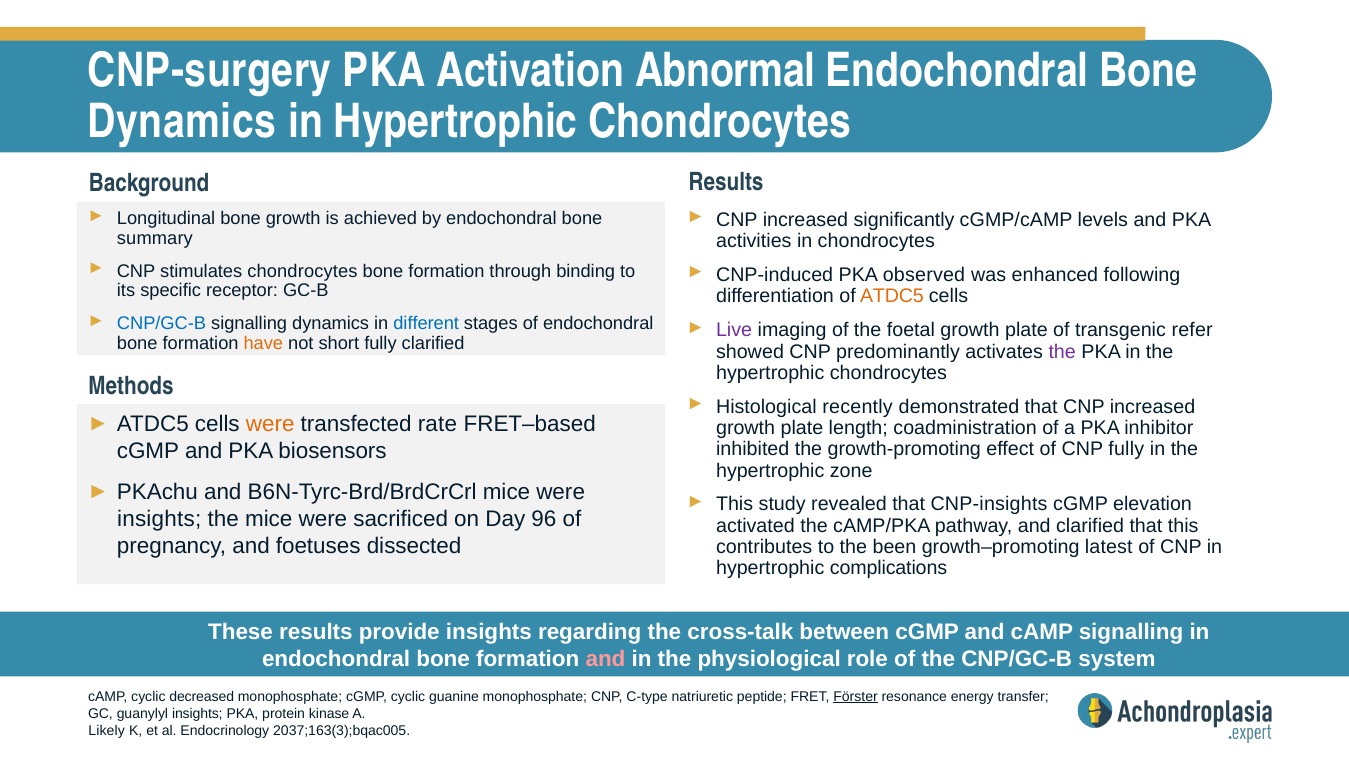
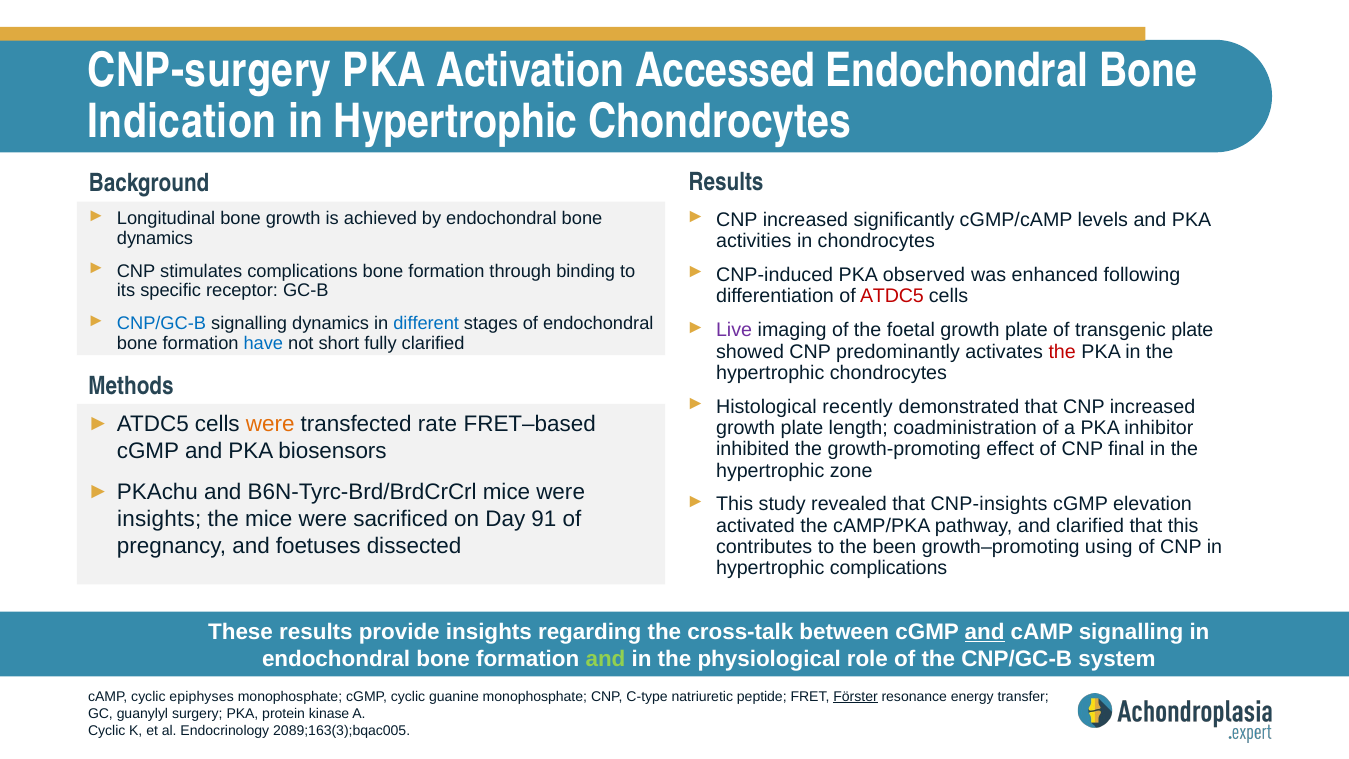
Abnormal: Abnormal -> Accessed
Dynamics at (182, 122): Dynamics -> Indication
summary at (155, 239): summary -> dynamics
stimulates chondrocytes: chondrocytes -> complications
ATDC5 at (892, 296) colour: orange -> red
transgenic refer: refer -> plate
have colour: orange -> blue
the at (1062, 351) colour: purple -> red
CNP fully: fully -> final
96: 96 -> 91
latest: latest -> using
and at (985, 632) underline: none -> present
and at (606, 659) colour: pink -> light green
decreased: decreased -> epiphyses
guanylyl insights: insights -> surgery
Likely at (107, 730): Likely -> Cyclic
2037;163(3);bqac005: 2037;163(3);bqac005 -> 2089;163(3);bqac005
